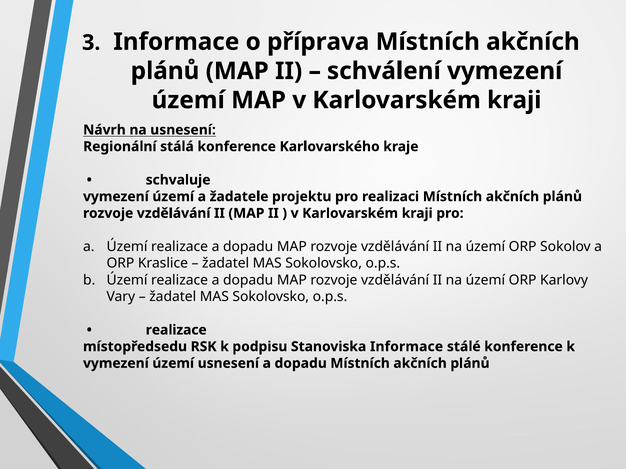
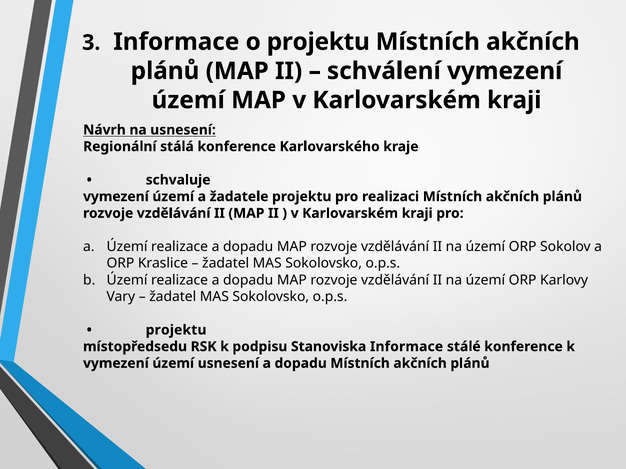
o příprava: příprava -> projektu
realizace at (176, 330): realizace -> projektu
